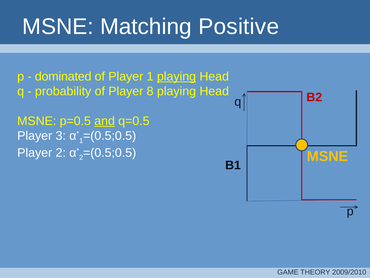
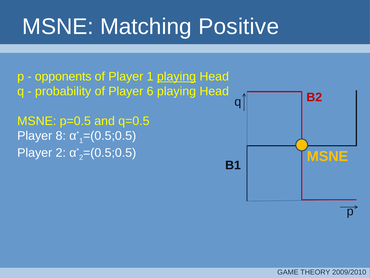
dominated: dominated -> opponents
8: 8 -> 6
and underline: present -> none
3: 3 -> 8
